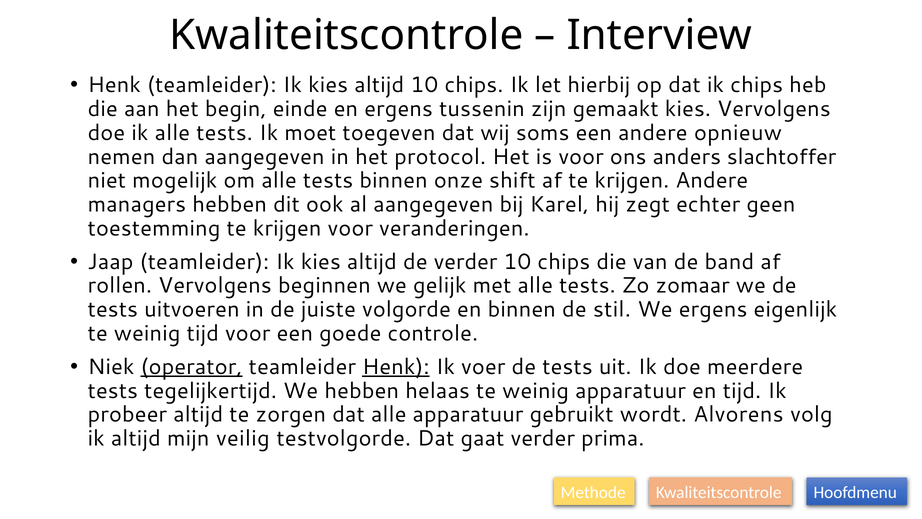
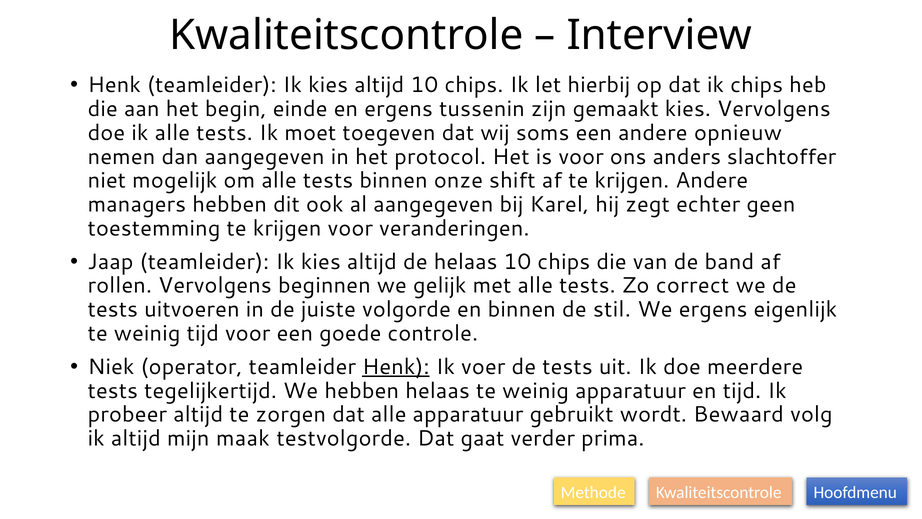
de verder: verder -> helaas
zomaar: zomaar -> correct
operator underline: present -> none
Alvorens: Alvorens -> Bewaard
veilig: veilig -> maak
